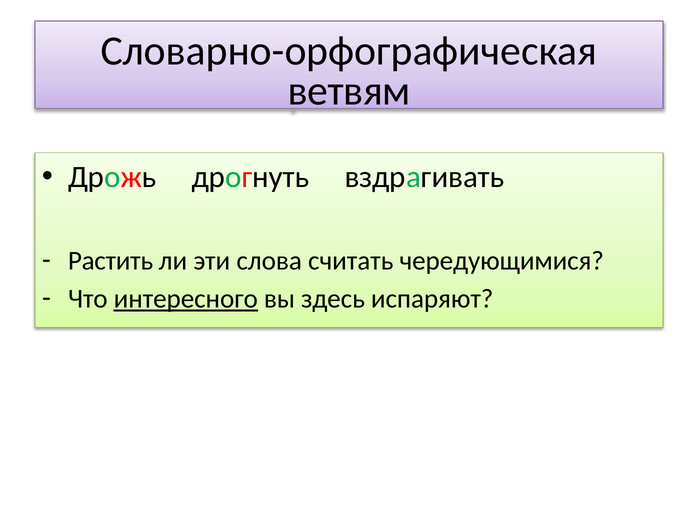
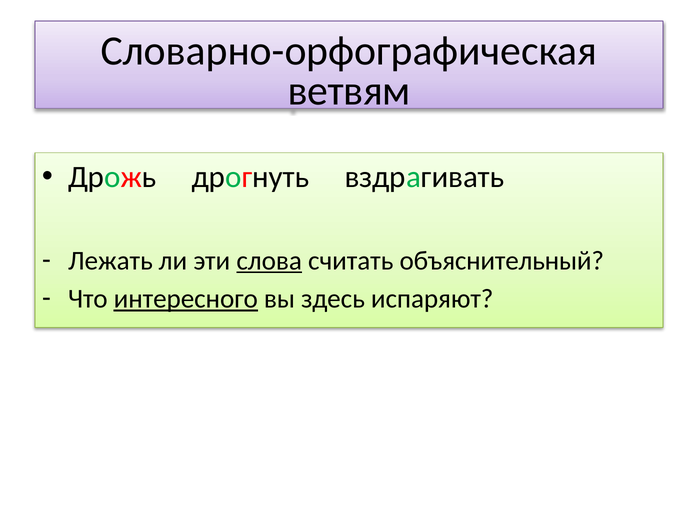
Растить: Растить -> Лежать
слова underline: none -> present
чередующимися: чередующимися -> объяснительный
